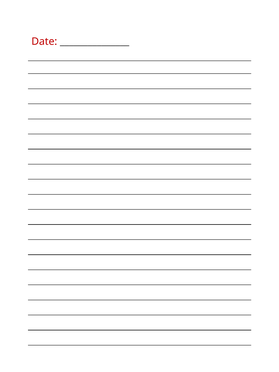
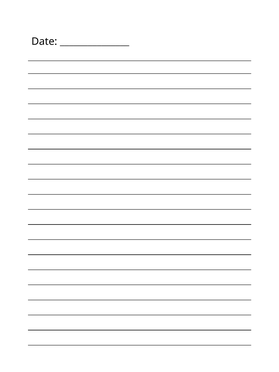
Date colour: red -> black
